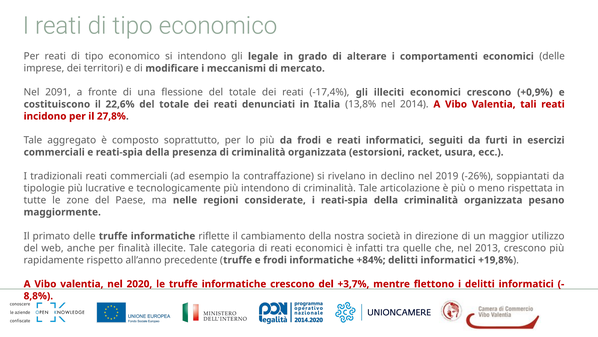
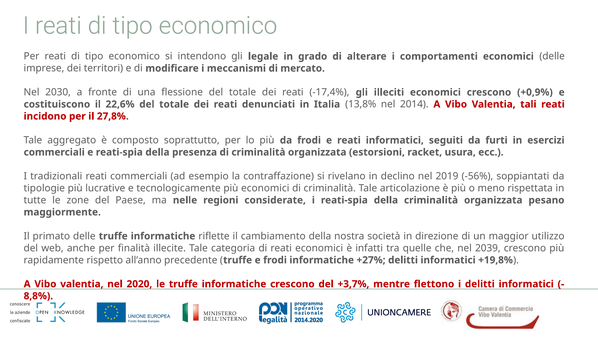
2091: 2091 -> 2030
-26%: -26% -> -56%
più intendono: intendono -> economici
2013: 2013 -> 2039
+84%: +84% -> +27%
